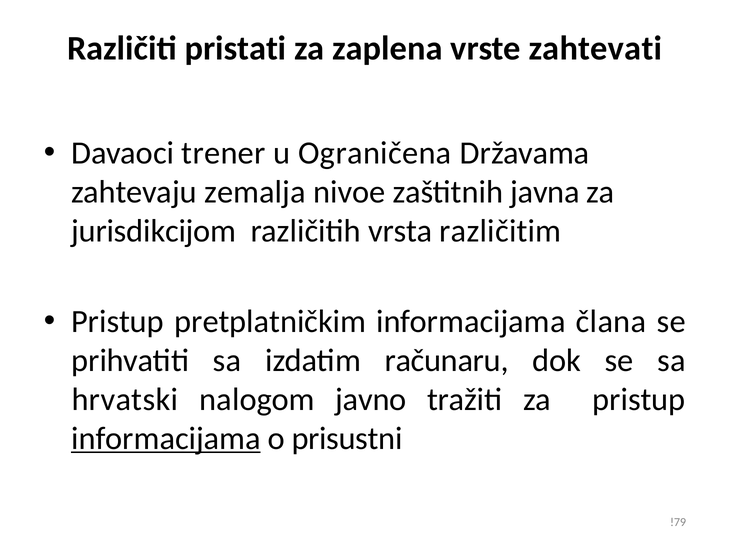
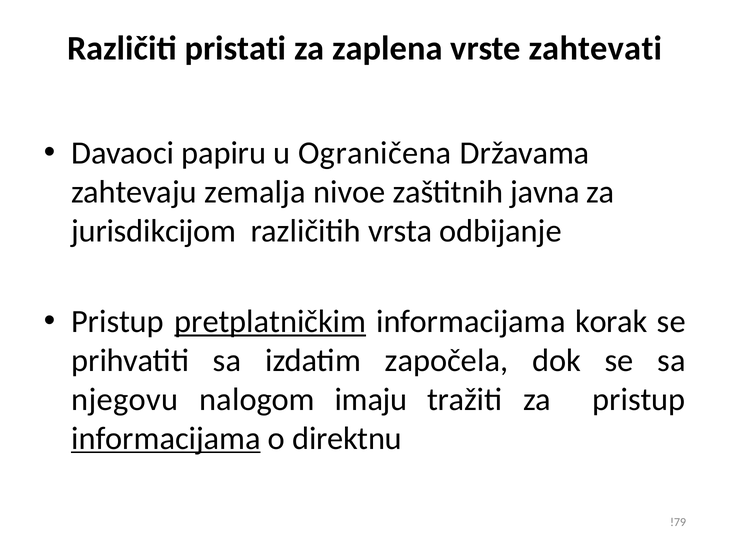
trener: trener -> papiru
različitim: različitim -> odbijanje
pretplatničkim underline: none -> present
člana: člana -> korak
računaru: računaru -> započela
hrvatski: hrvatski -> njegovu
javno: javno -> imaju
prisustni: prisustni -> direktnu
